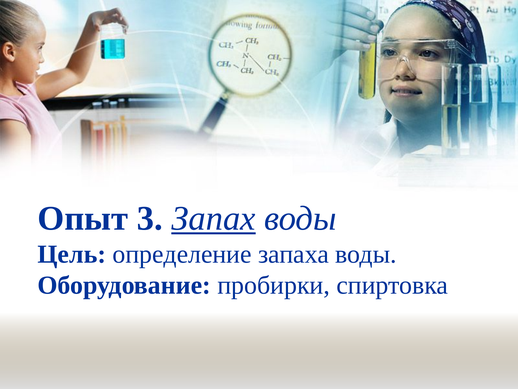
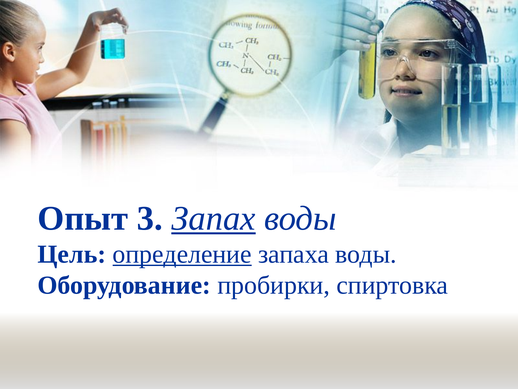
определение underline: none -> present
